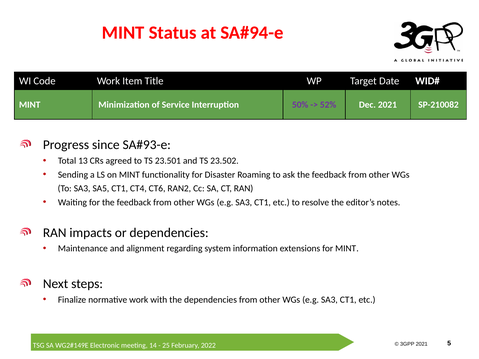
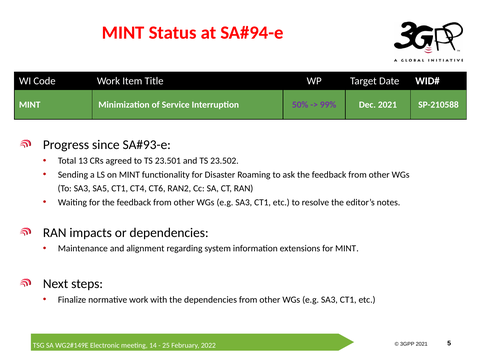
52%: 52% -> 99%
SP-210082: SP-210082 -> SP-210588
